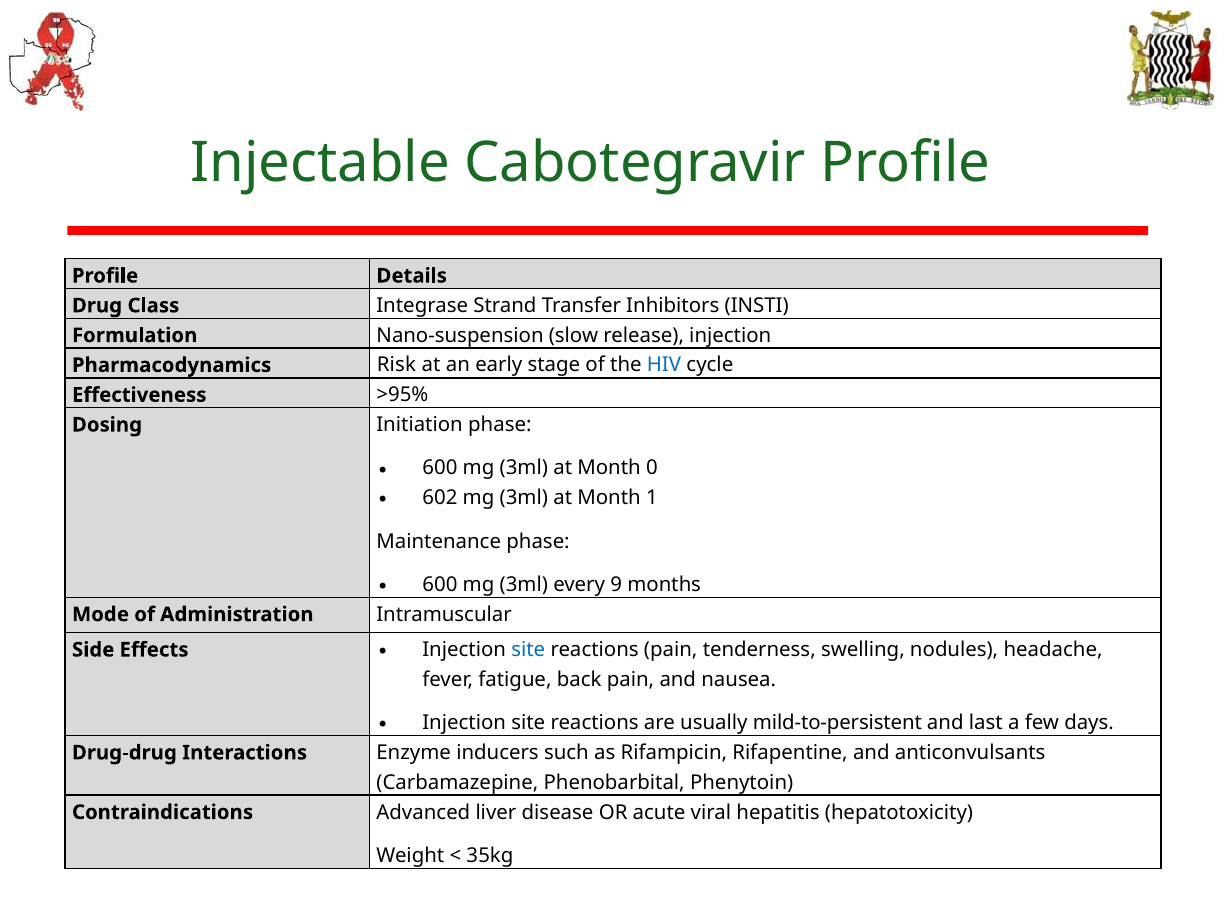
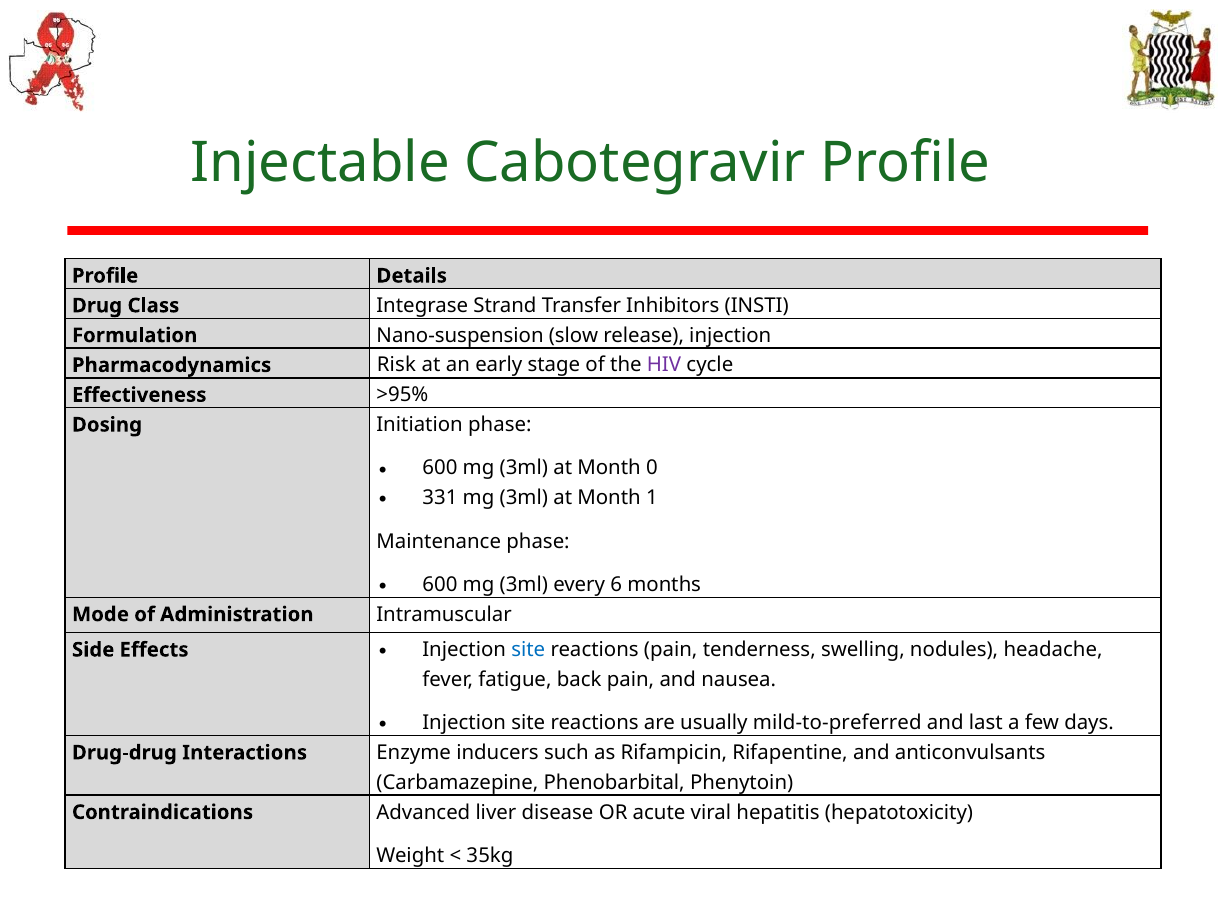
HIV colour: blue -> purple
602: 602 -> 331
9: 9 -> 6
mild-to-persistent: mild-to-persistent -> mild-to-preferred
